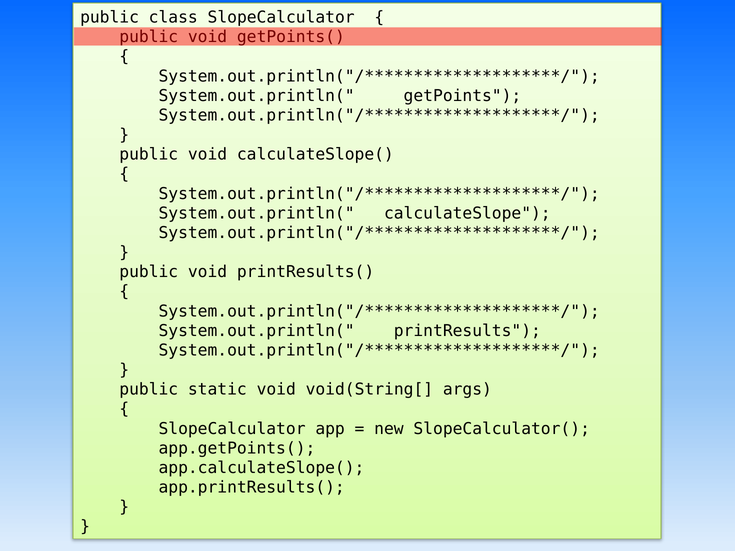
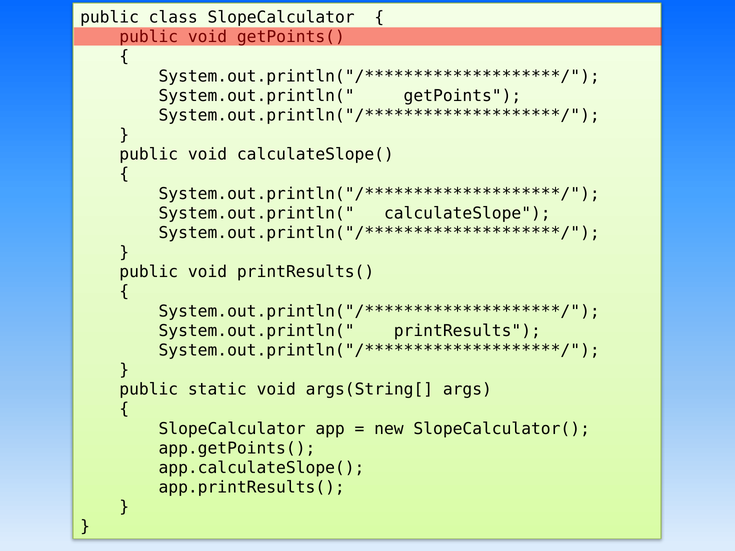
void(String[: void(String[ -> args(String[
